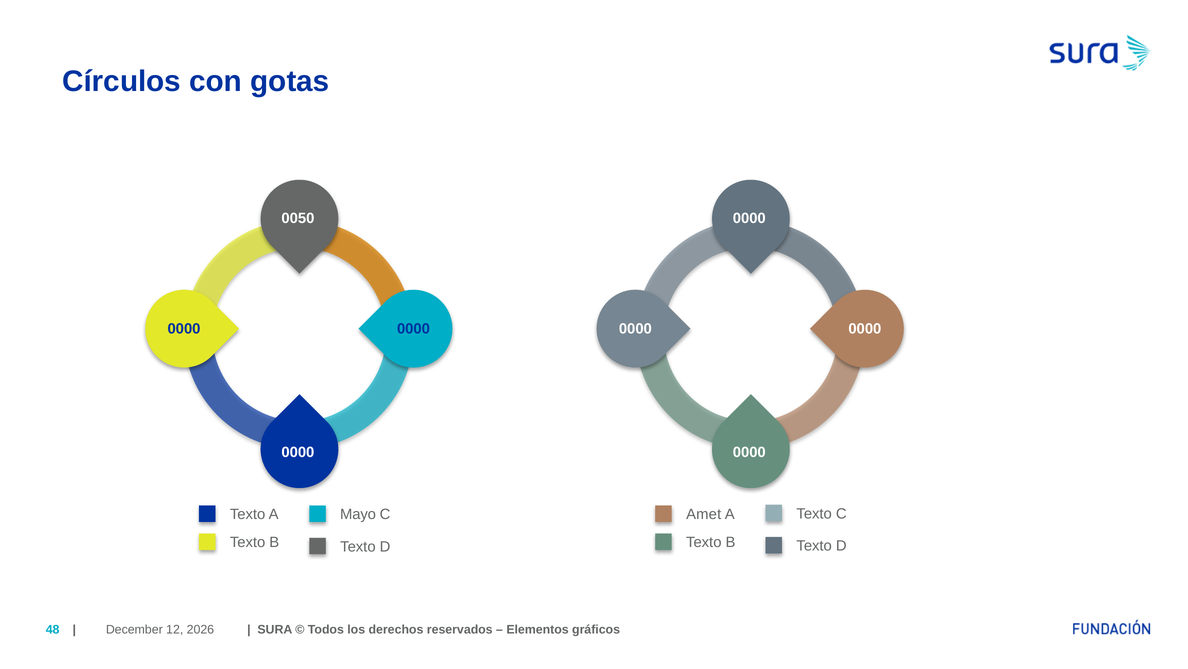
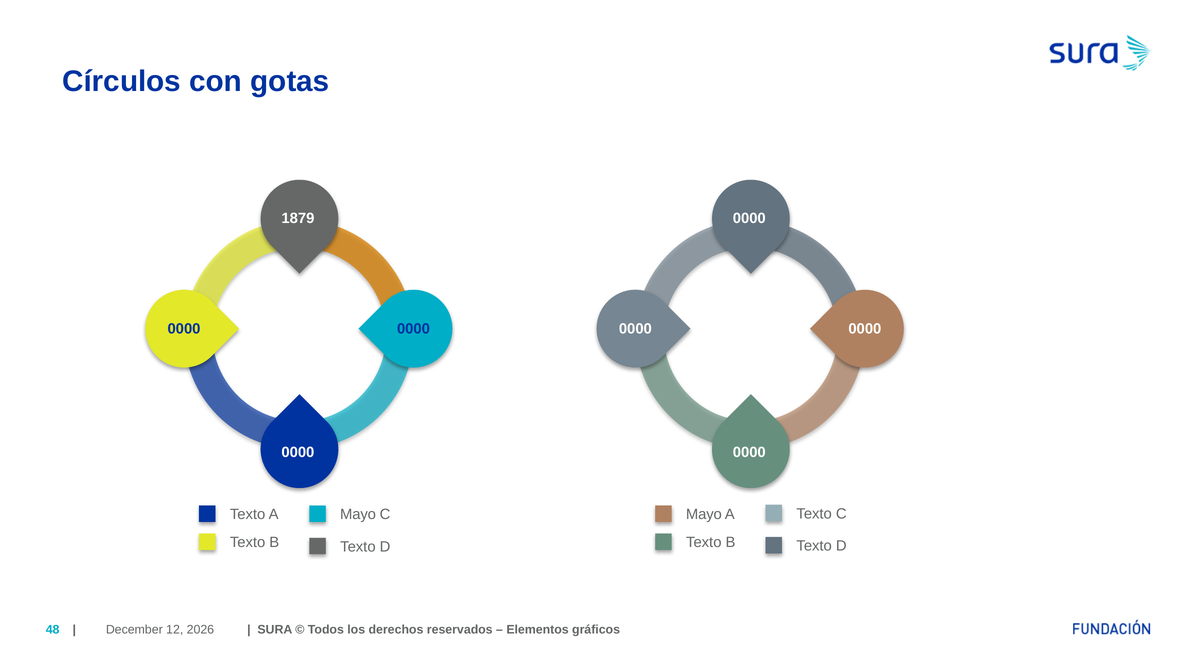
0050: 0050 -> 1879
Amet at (704, 514): Amet -> Mayo
